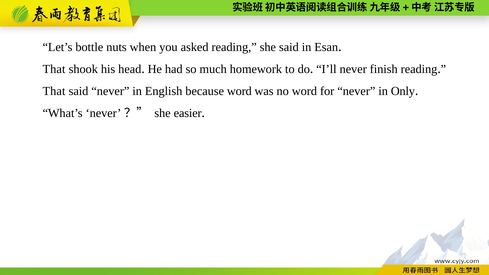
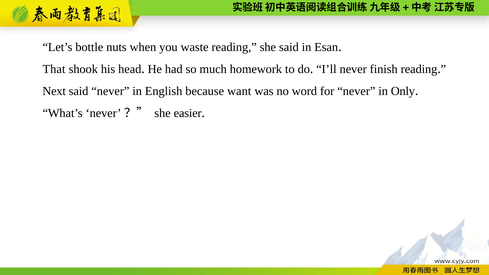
asked: asked -> waste
That at (54, 91): That -> Next
because word: word -> want
